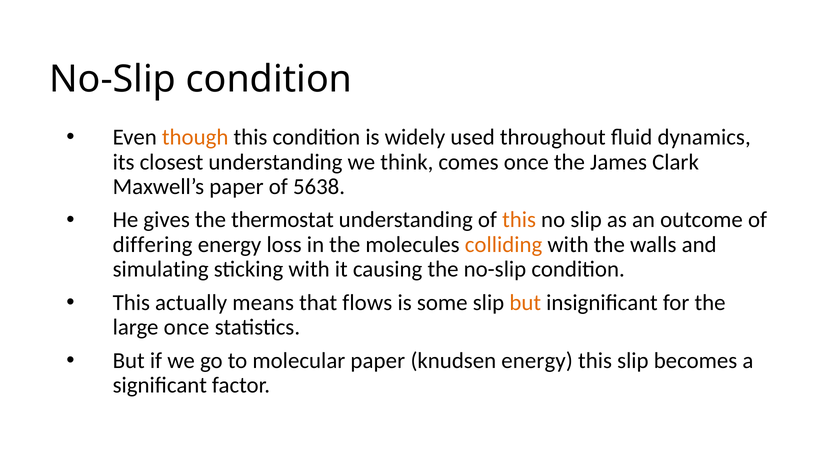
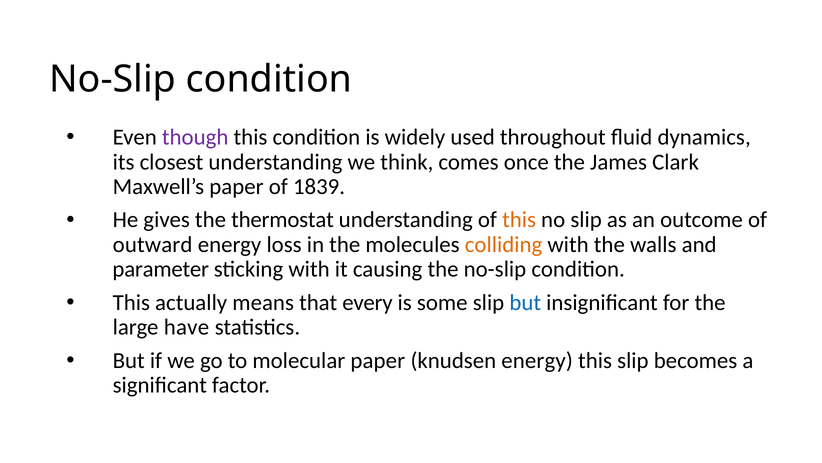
though colour: orange -> purple
5638: 5638 -> 1839
differing: differing -> outward
simulating: simulating -> parameter
flows: flows -> every
but at (525, 302) colour: orange -> blue
large once: once -> have
